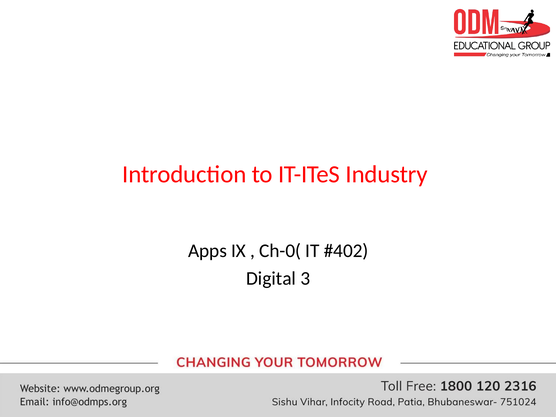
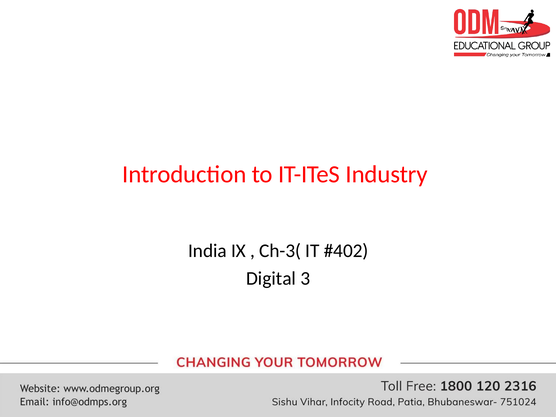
Apps: Apps -> India
Ch-0(: Ch-0( -> Ch-3(
